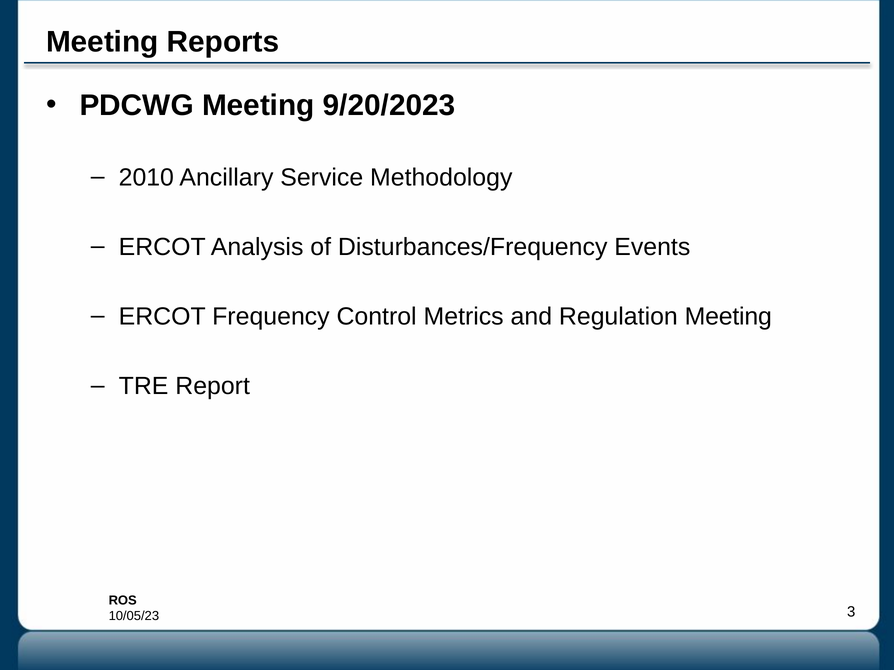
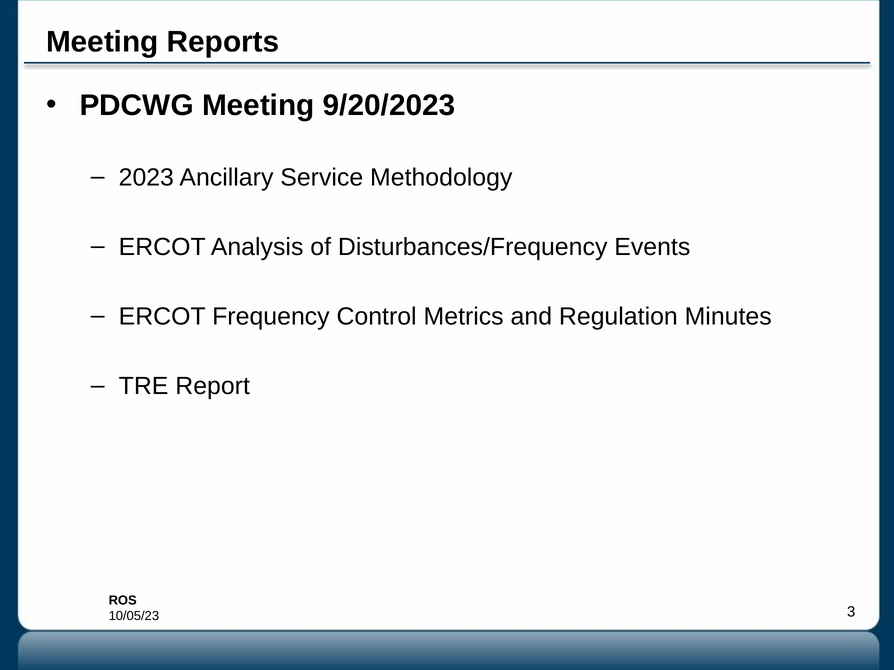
2010: 2010 -> 2023
Regulation Meeting: Meeting -> Minutes
